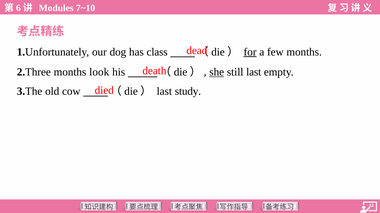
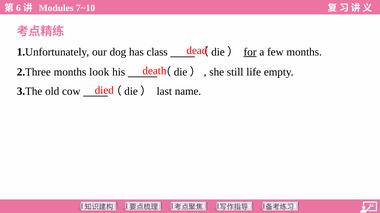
she underline: present -> none
still last: last -> life
study: study -> name
